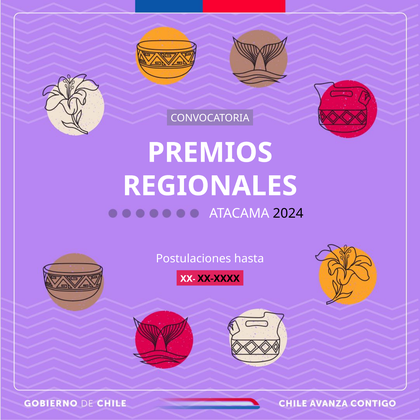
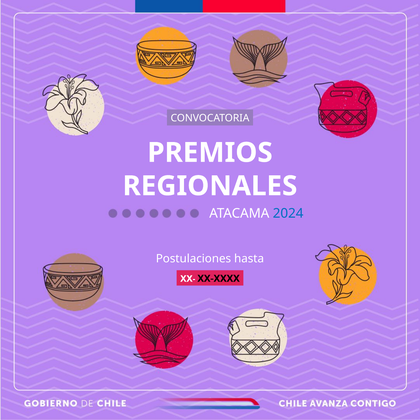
2024 colour: black -> blue
